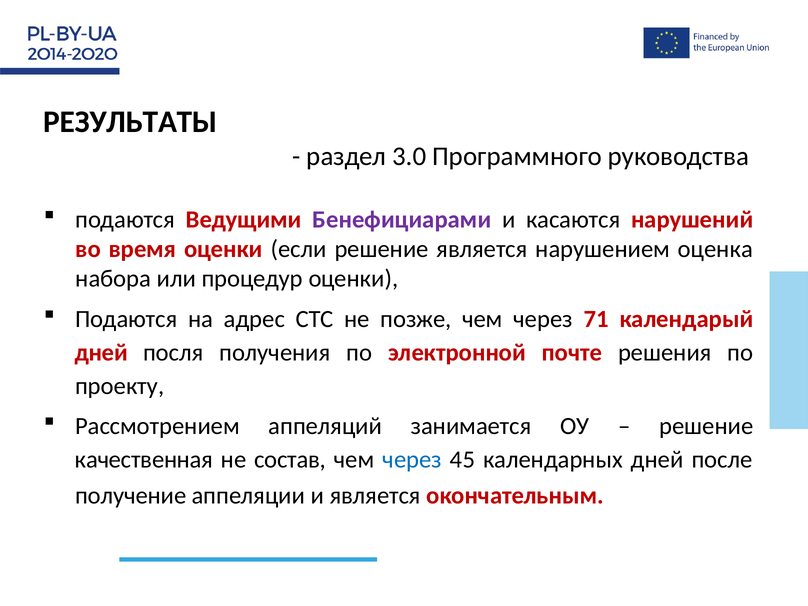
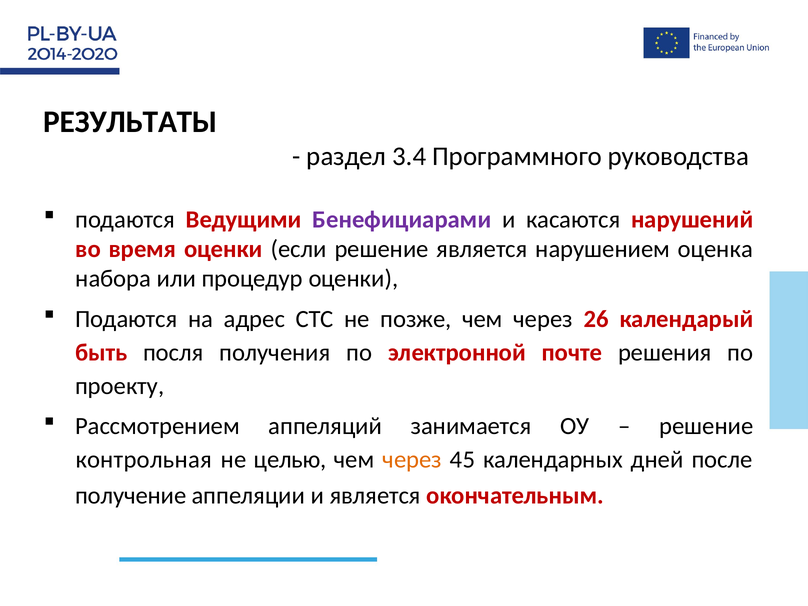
3.0: 3.0 -> 3.4
71: 71 -> 26
дней at (101, 352): дней -> быть
качественная: качественная -> контрольная
состав: состав -> целью
через at (412, 460) colour: blue -> orange
